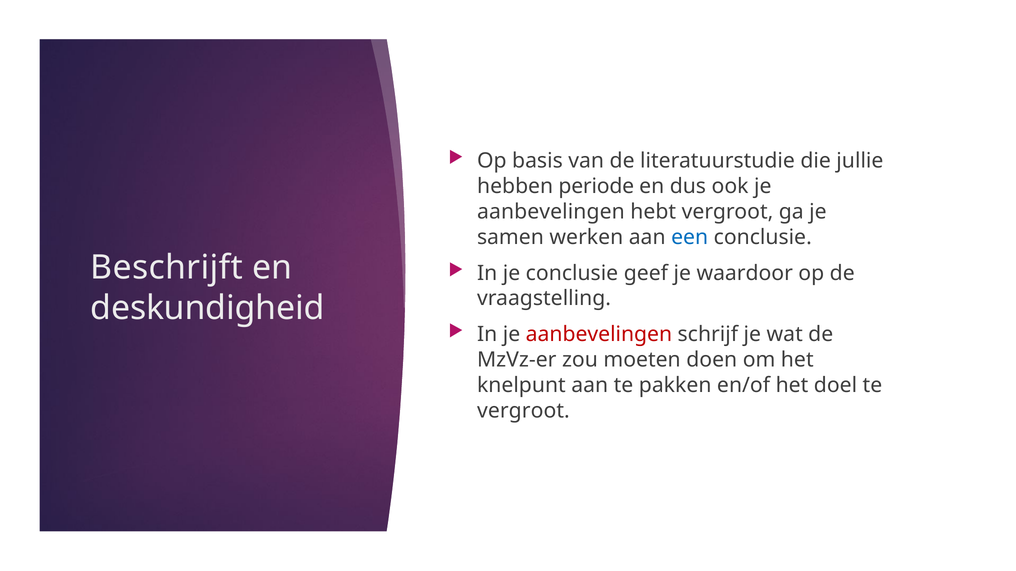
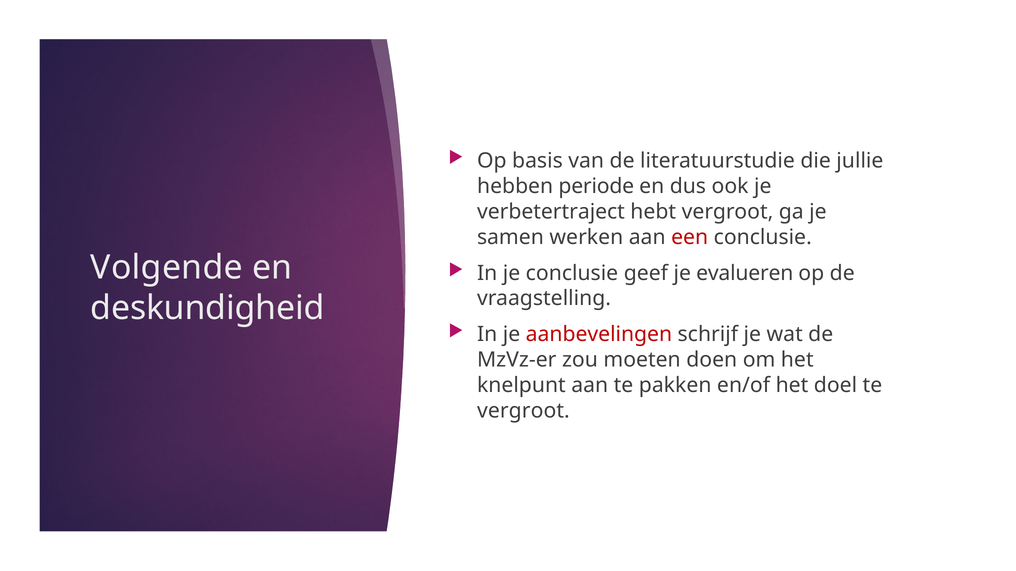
aanbevelingen at (551, 212): aanbevelingen -> verbetertraject
een colour: blue -> red
Beschrijft: Beschrijft -> Volgende
waardoor: waardoor -> evalueren
